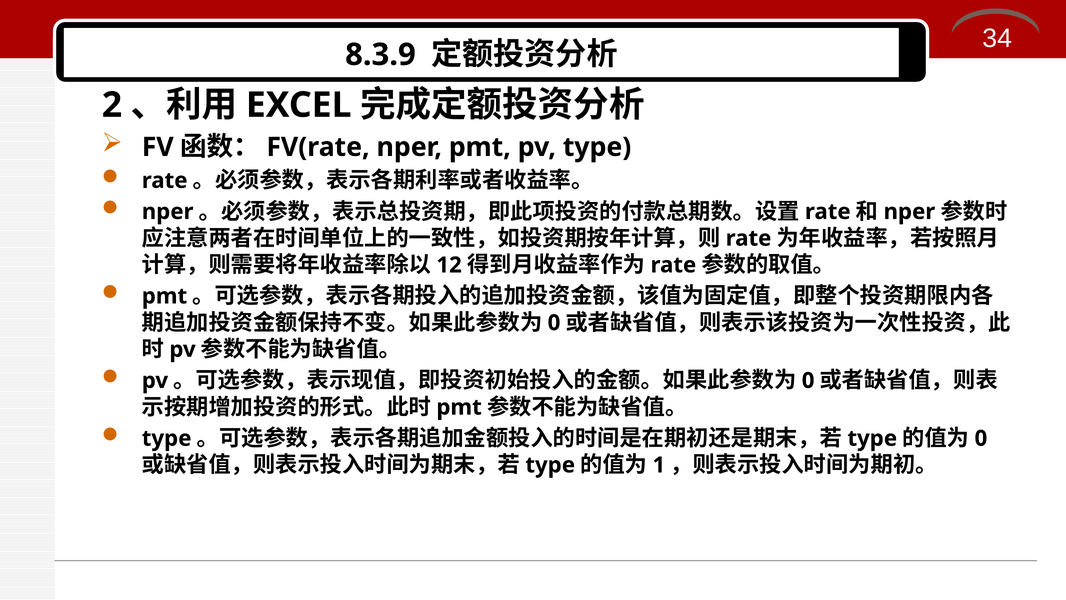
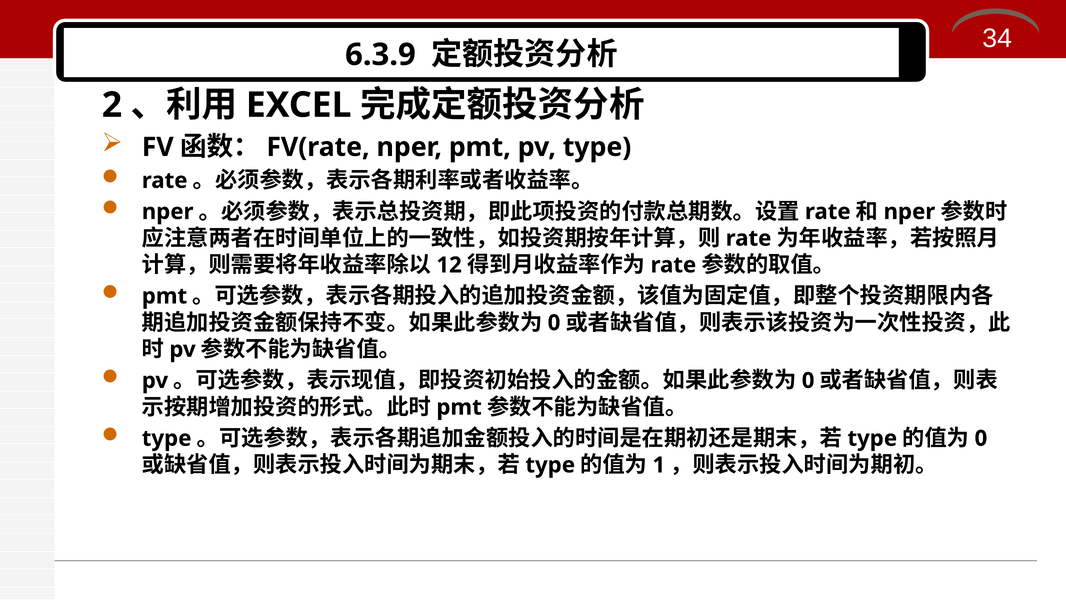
8.3.9: 8.3.9 -> 6.3.9
